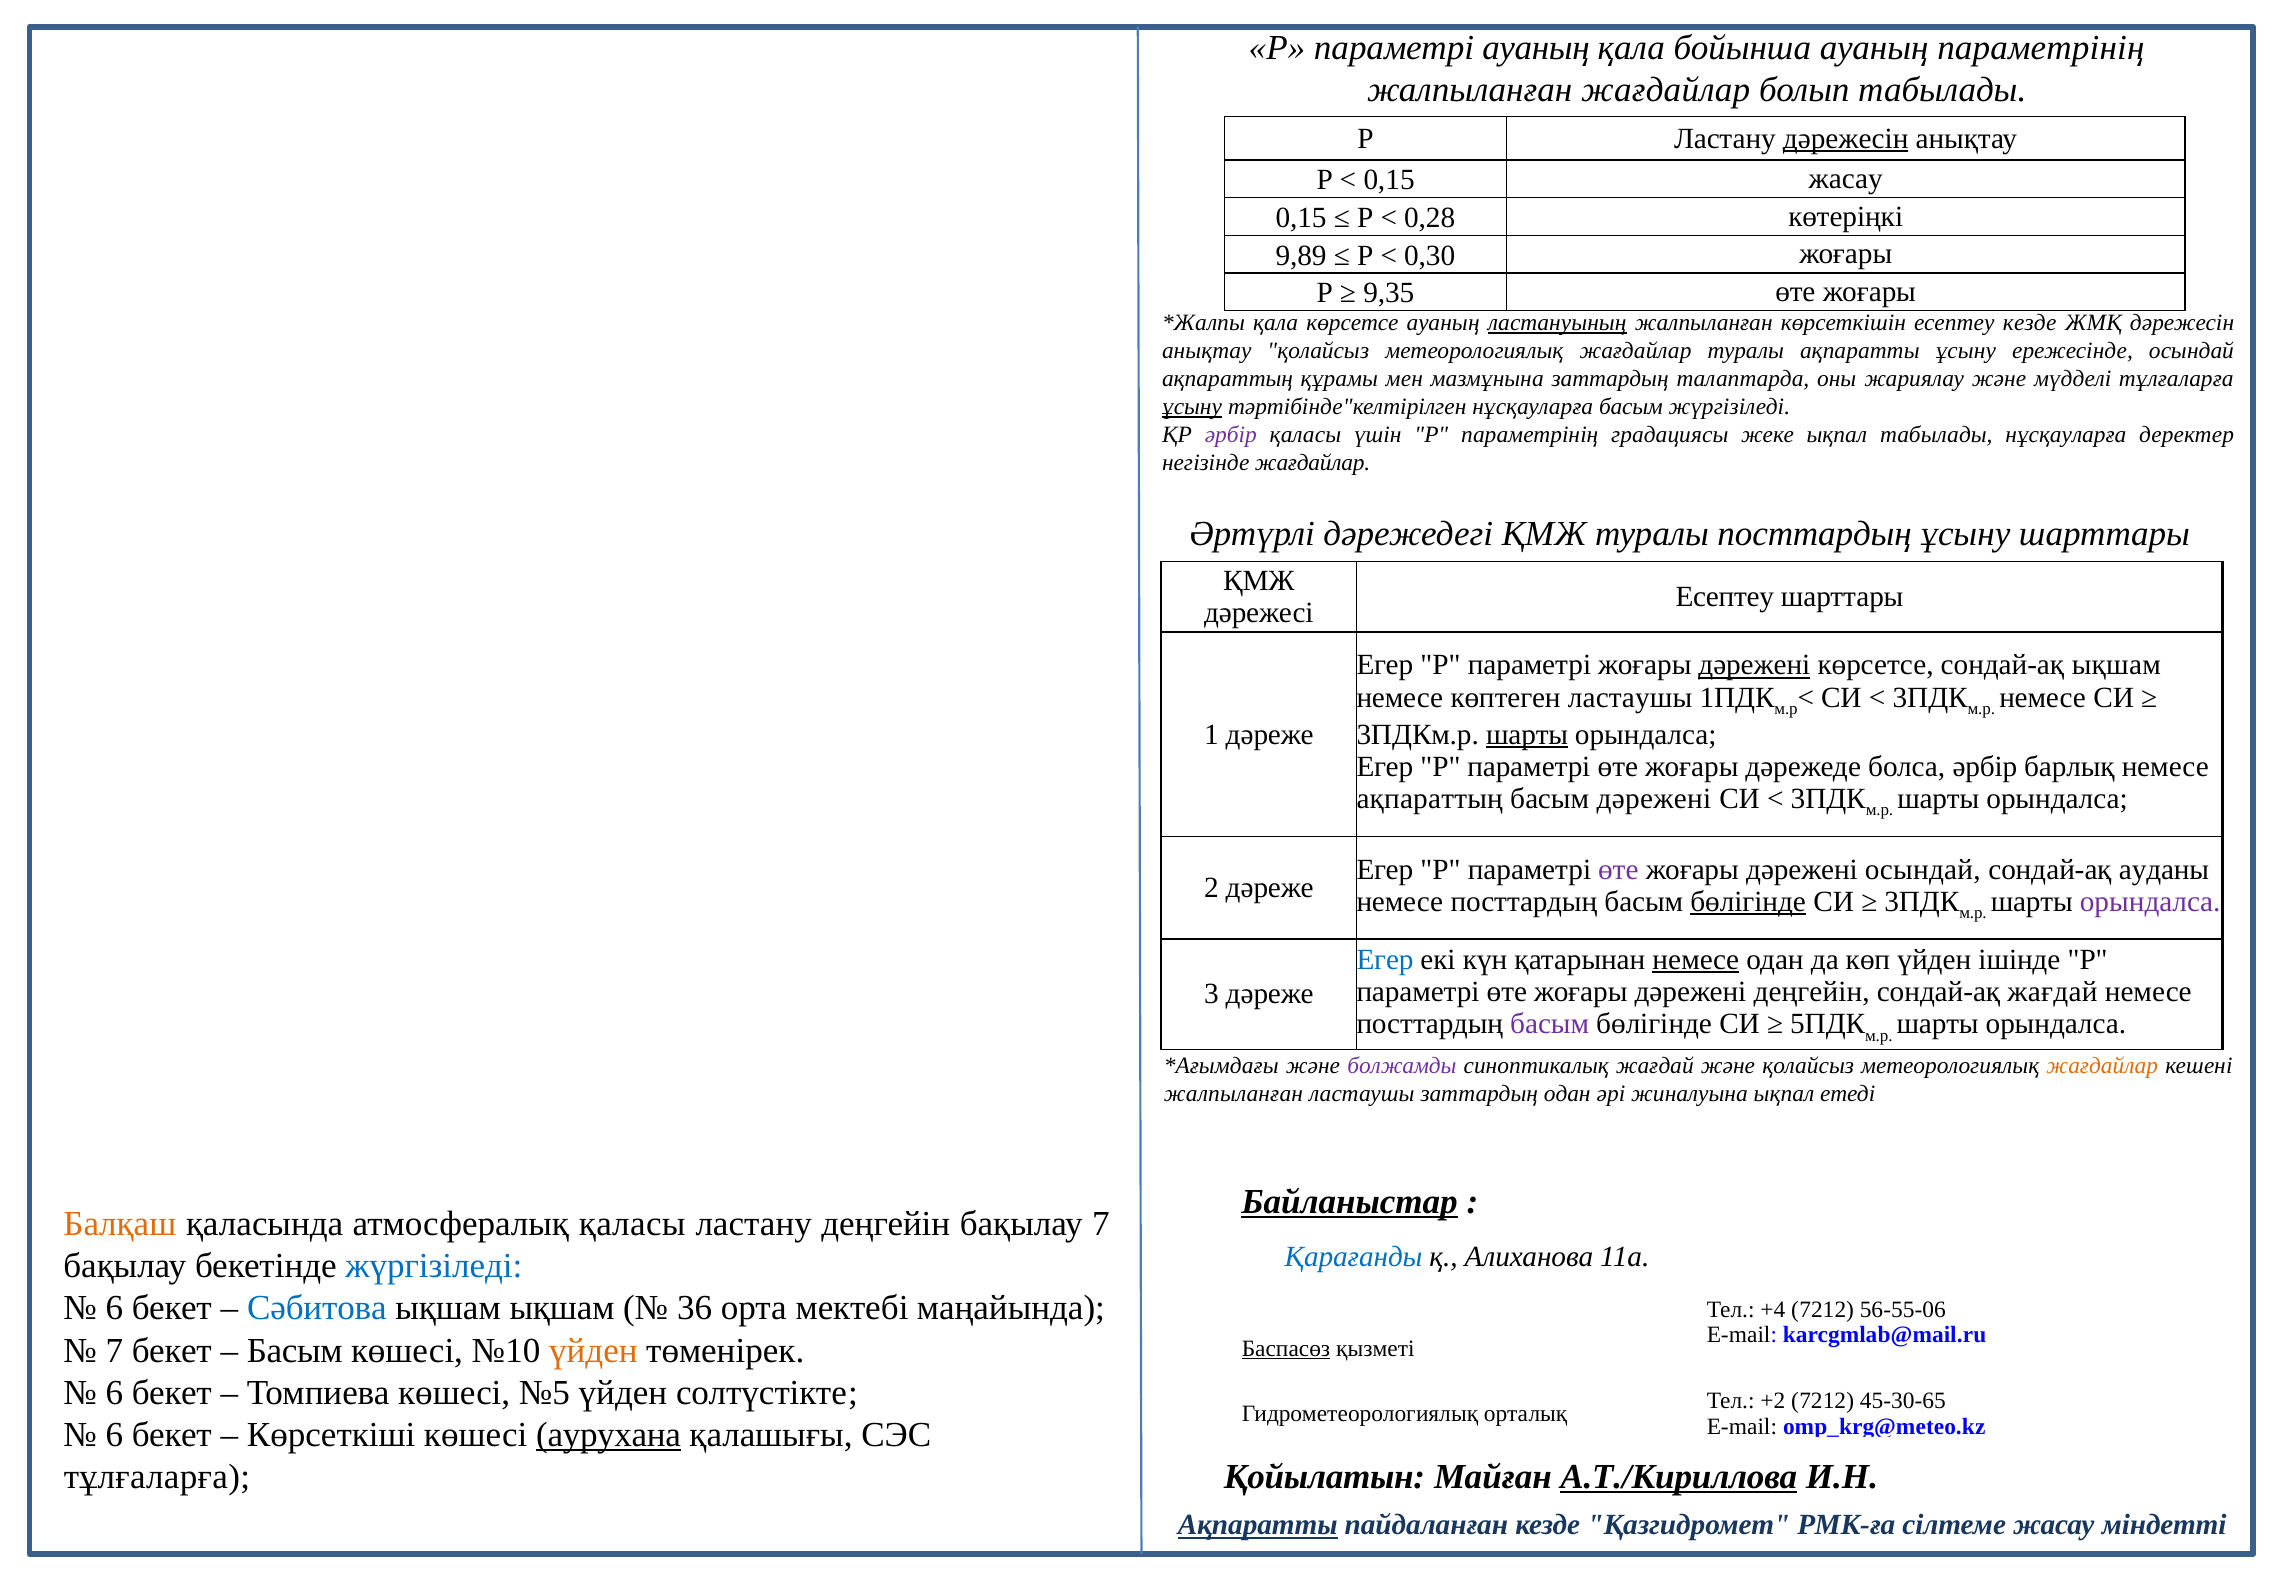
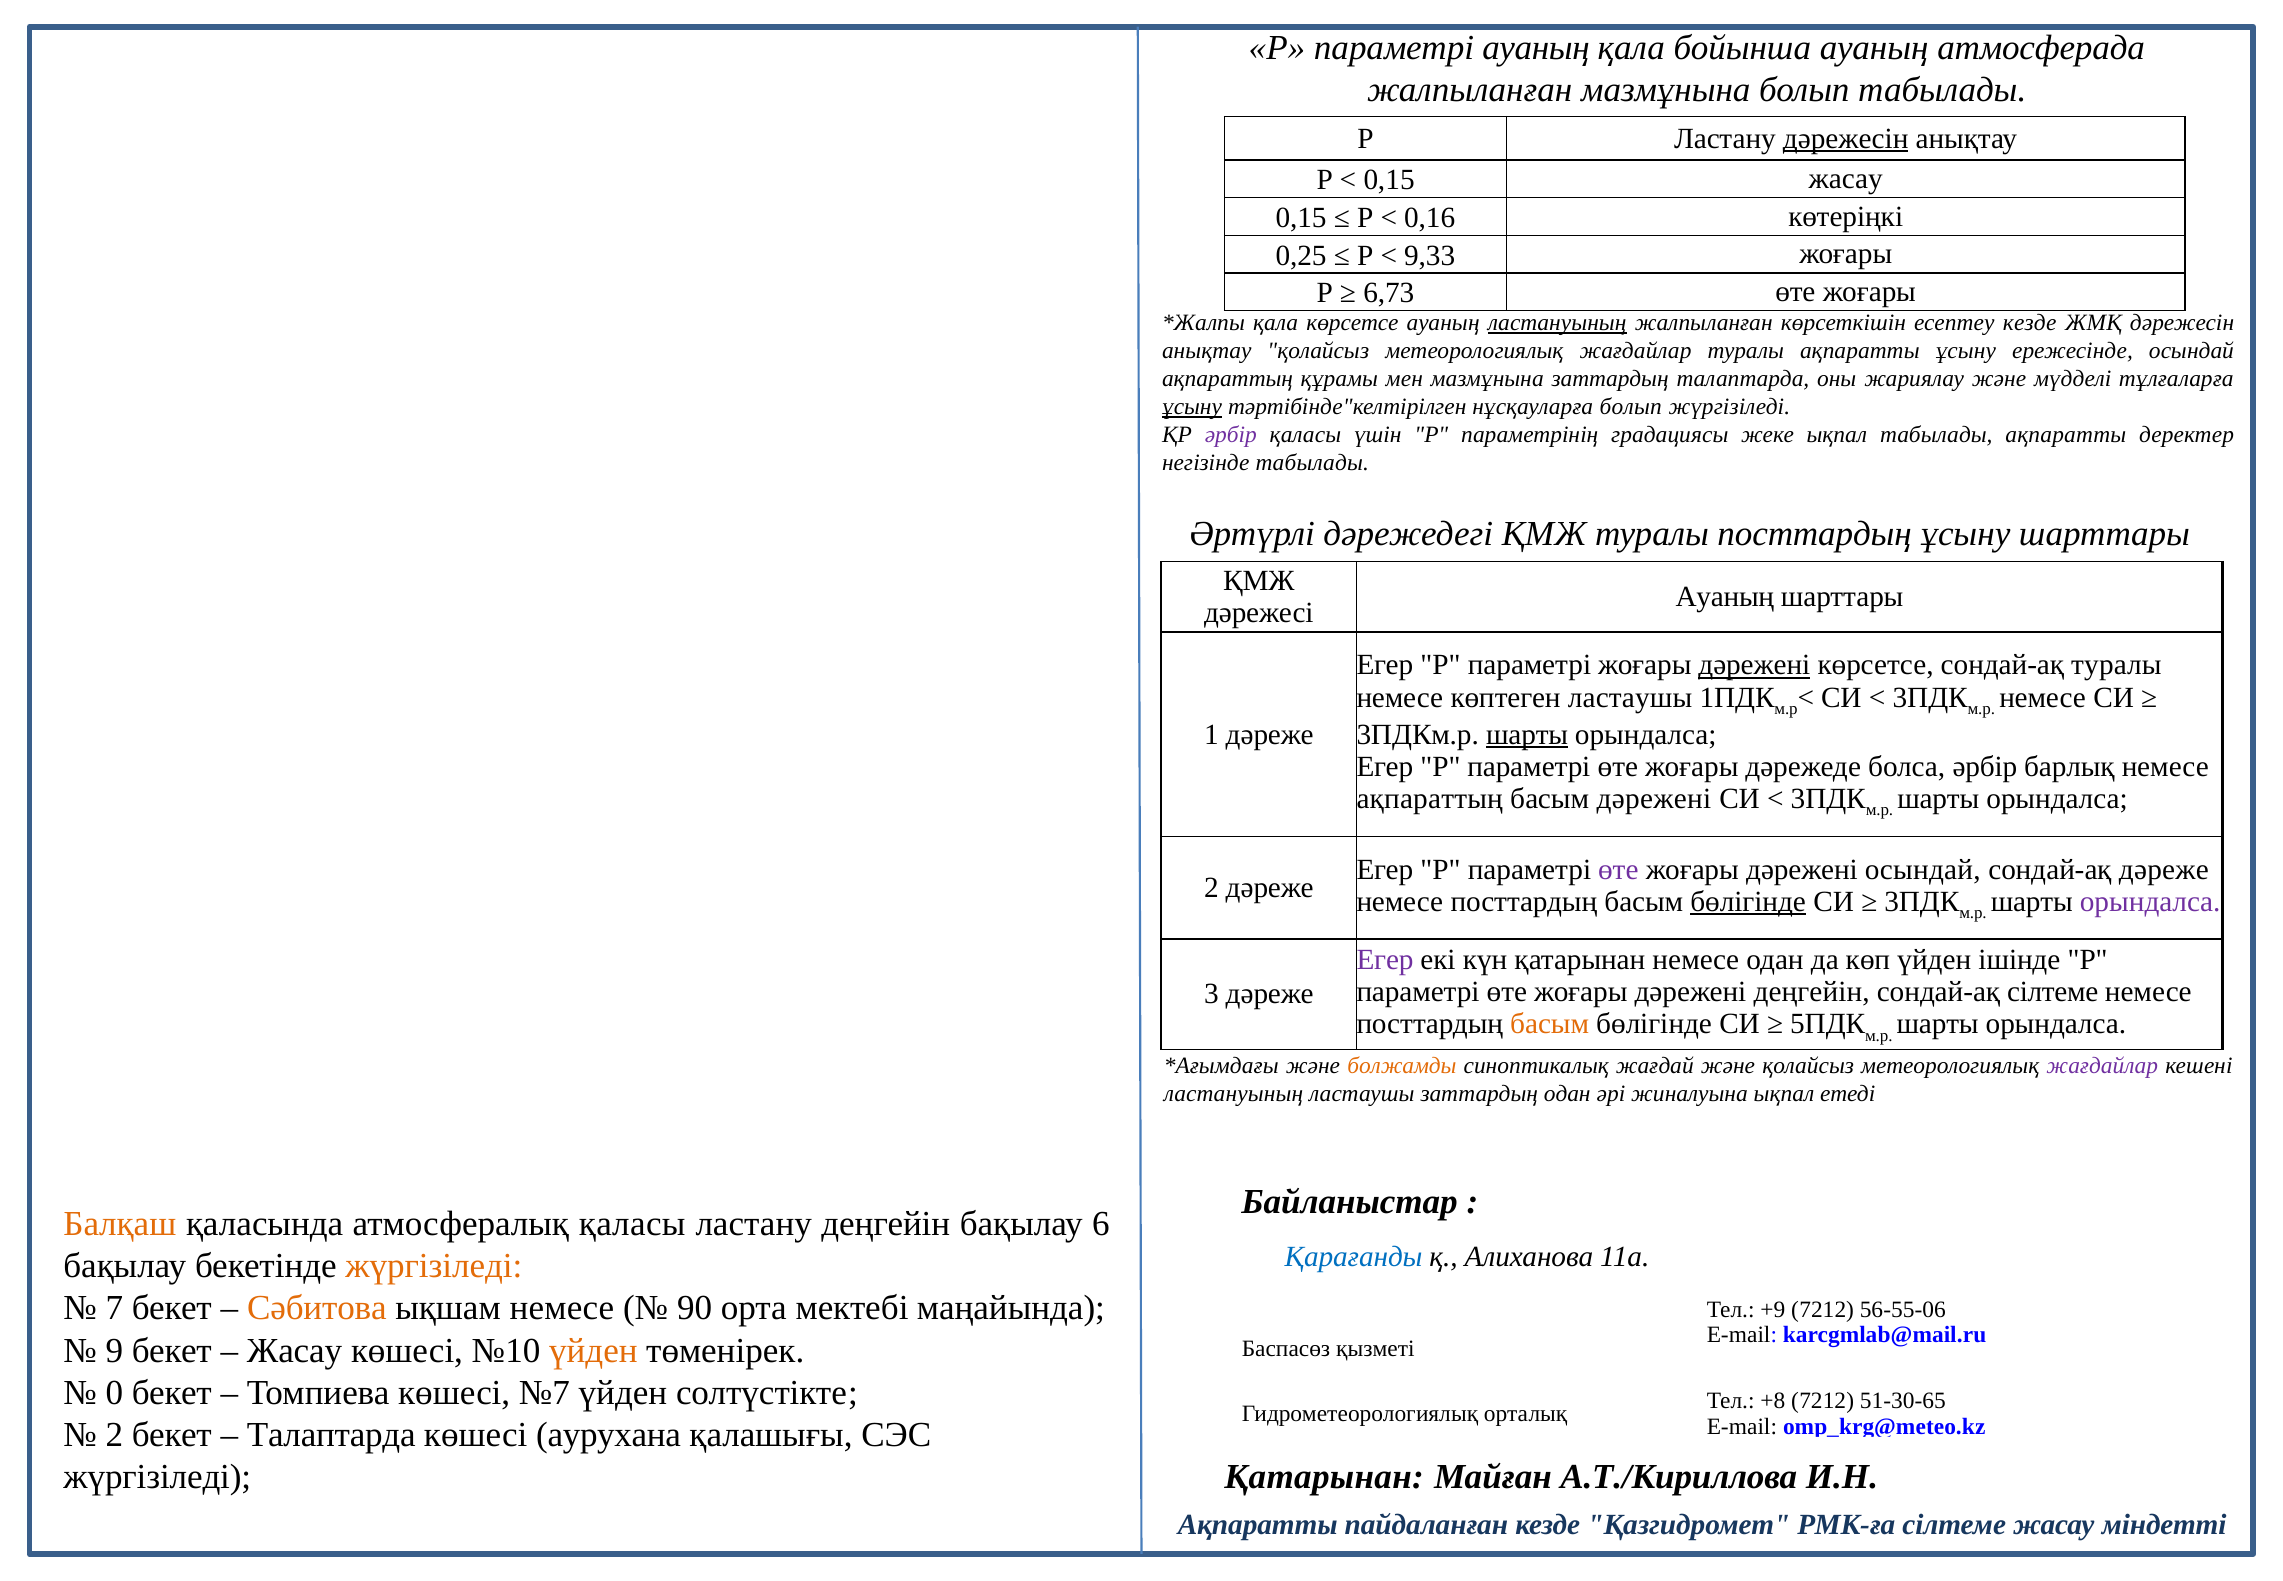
ауаның параметрінің: параметрінің -> атмосферада
жалпыланған жағдайлар: жағдайлар -> мазмұнына
0,28: 0,28 -> 0,16
9,89: 9,89 -> 0,25
0,30: 0,30 -> 9,33
9,35: 9,35 -> 6,73
нұсқауларға басым: басым -> болып
табылады нұсқауларға: нұсқауларға -> ақпаратты
негізінде жағдайлар: жағдайлар -> табылады
Есептеу at (1725, 597): Есептеу -> Ауаның
сондай-ақ ықшам: ықшам -> туралы
сондай-ақ ауданы: ауданы -> дәреже
Егер at (1385, 959) colour: blue -> purple
немесе at (1696, 959) underline: present -> none
сондай-ақ жағдай: жағдай -> сілтеме
басым at (1550, 1024) colour: purple -> orange
болжамды colour: purple -> orange
жағдайлар at (2102, 1066) colour: orange -> purple
жалпыланған at (1233, 1094): жалпыланған -> ластануының
Байланыстар underline: present -> none
бақылау 7: 7 -> 6
жүргізіледі at (434, 1266) colour: blue -> orange
6 at (114, 1308): 6 -> 7
Сәбитова colour: blue -> orange
ықшам ықшам: ықшам -> немесе
36: 36 -> 90
+4: +4 -> +9
7 at (114, 1350): 7 -> 9
Басым at (295, 1350): Басым -> Жасау
Баспасөз underline: present -> none
6 at (114, 1392): 6 -> 0
№5: №5 -> №7
+2: +2 -> +8
45-30-65: 45-30-65 -> 51-30-65
6 at (114, 1434): 6 -> 2
Көрсеткіші at (331, 1434): Көрсеткіші -> Талаптарда
аурухана underline: present -> none
Қойылатын at (1324, 1476): Қойылатын -> Қатарынан
А.Т./Кириллова underline: present -> none
тұлғаларға at (157, 1477): тұлғаларға -> жүргізіледі
Ақпаратты at (1258, 1525) underline: present -> none
